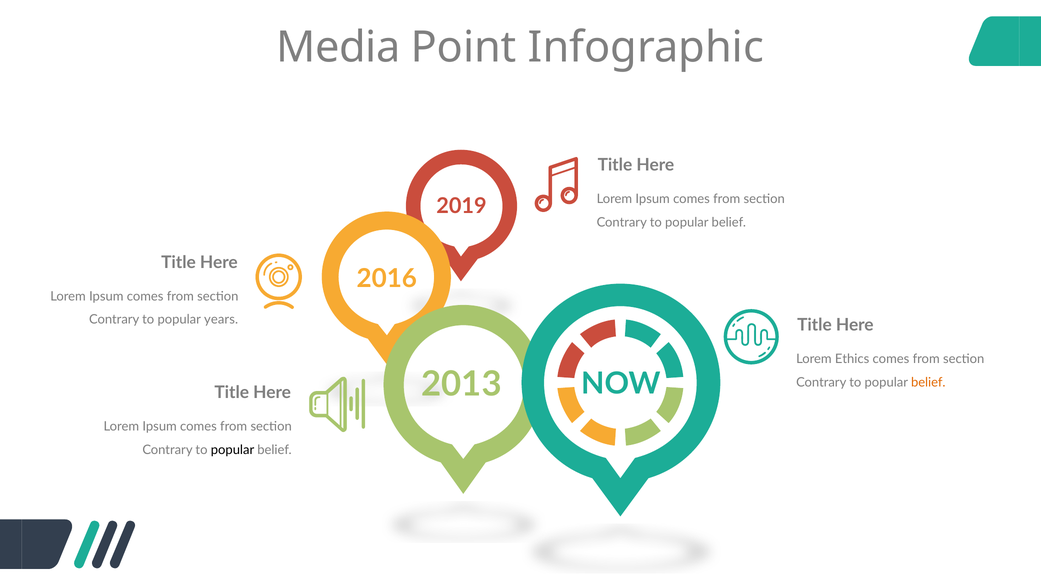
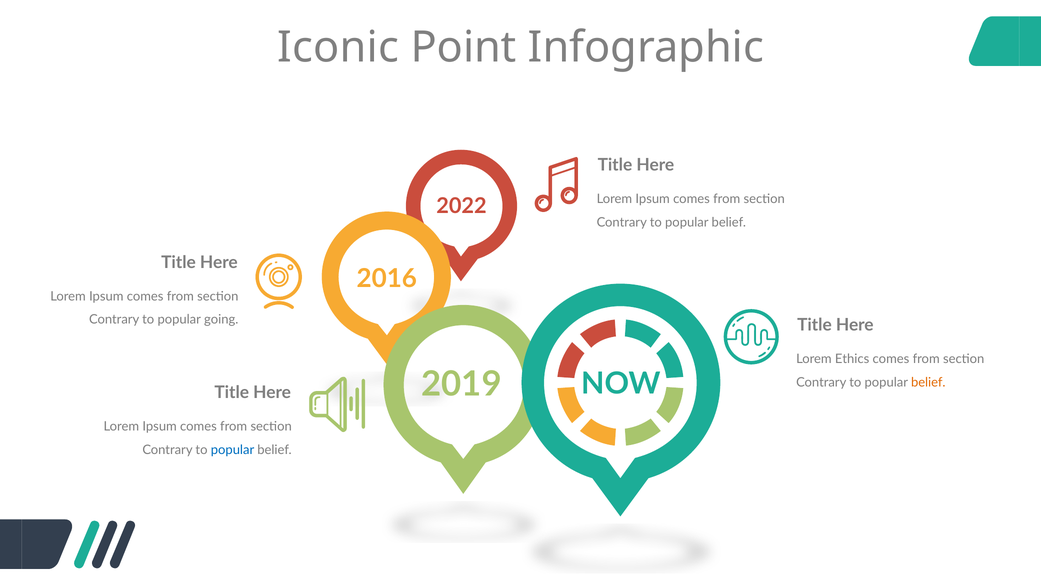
Media: Media -> Iconic
2019: 2019 -> 2022
years: years -> going
2013: 2013 -> 2019
popular at (233, 449) colour: black -> blue
